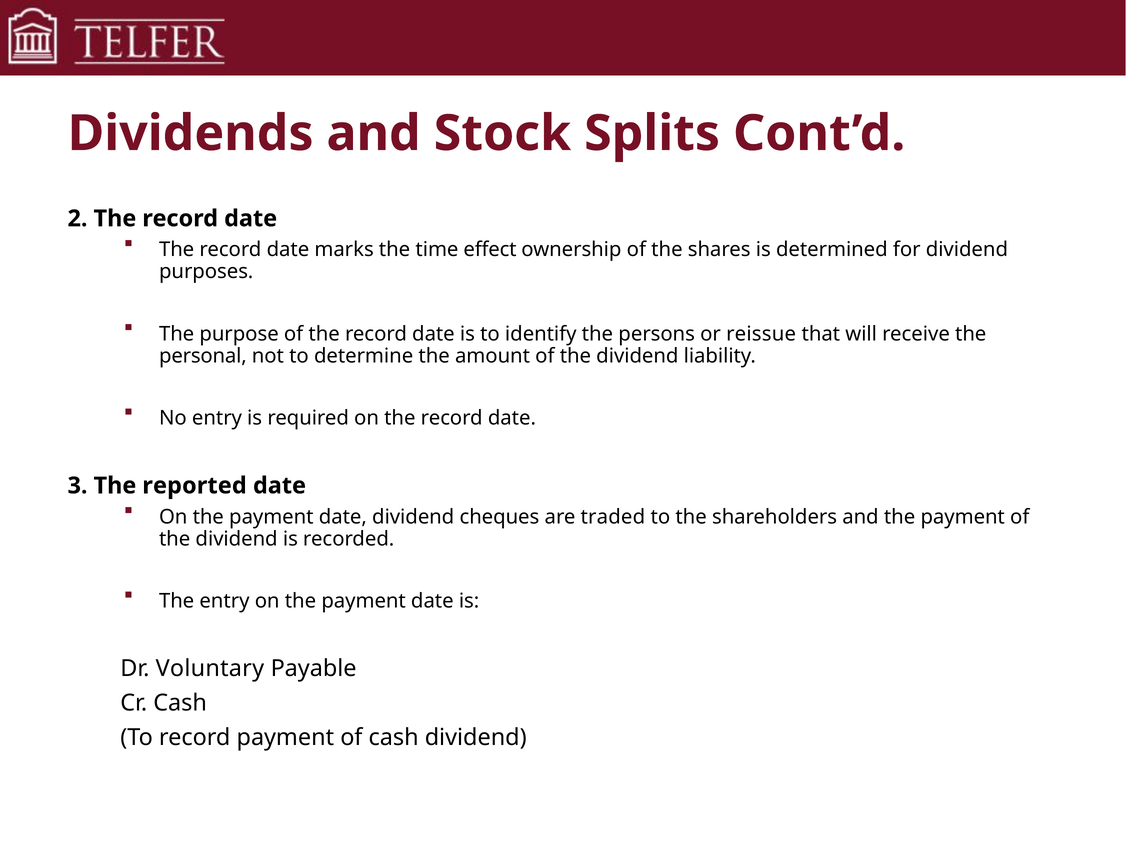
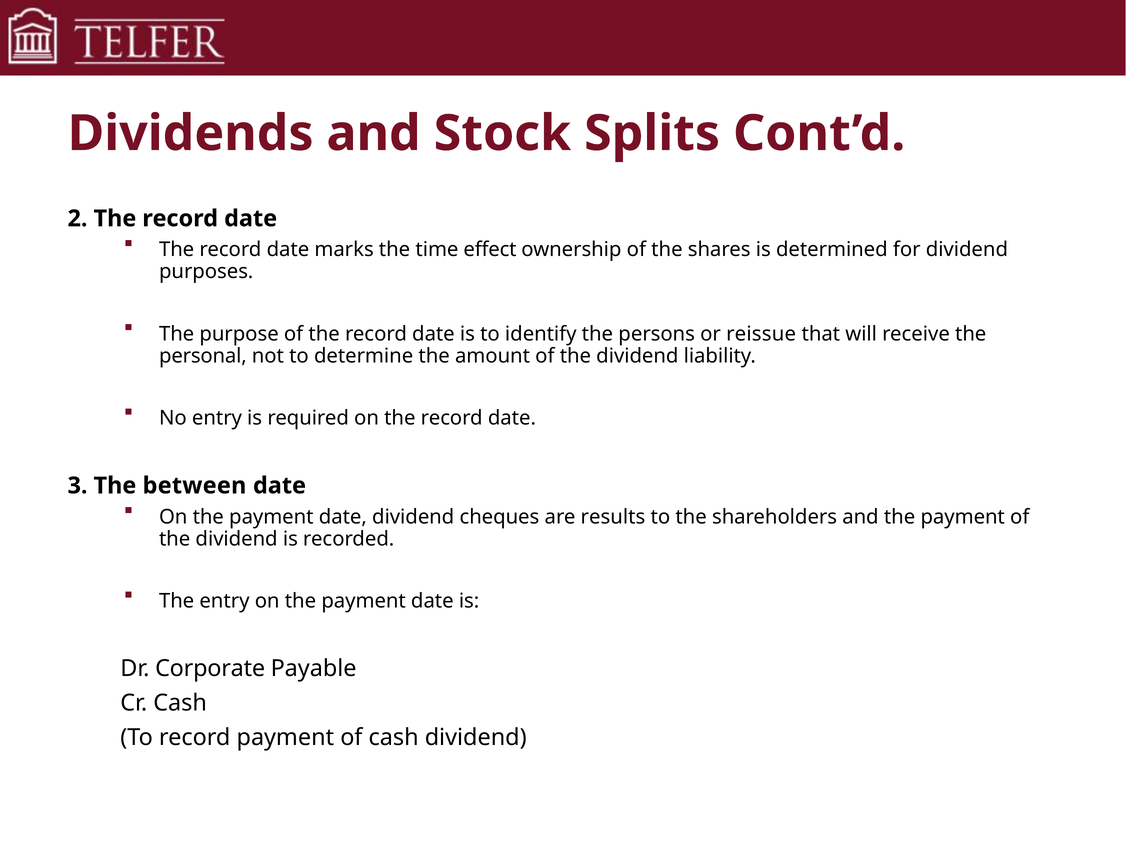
reported: reported -> between
traded: traded -> results
Voluntary: Voluntary -> Corporate
